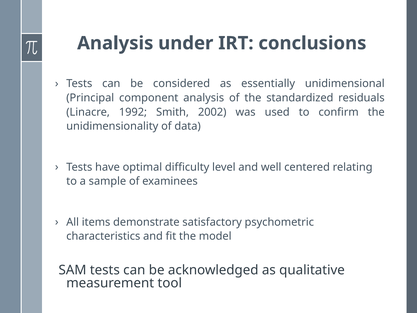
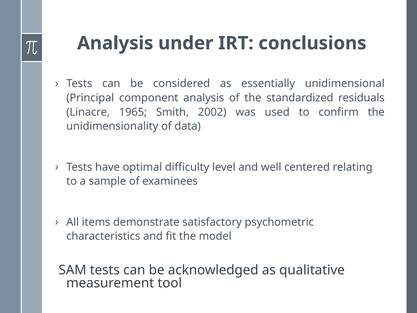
1992: 1992 -> 1965
